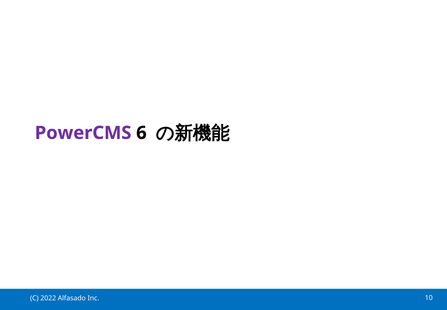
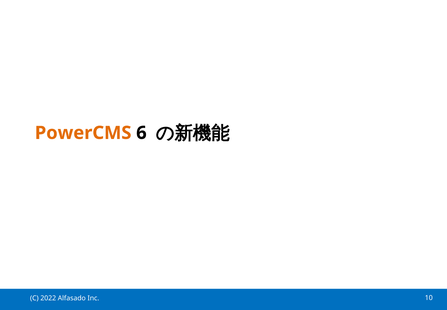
PowerCMS colour: purple -> orange
